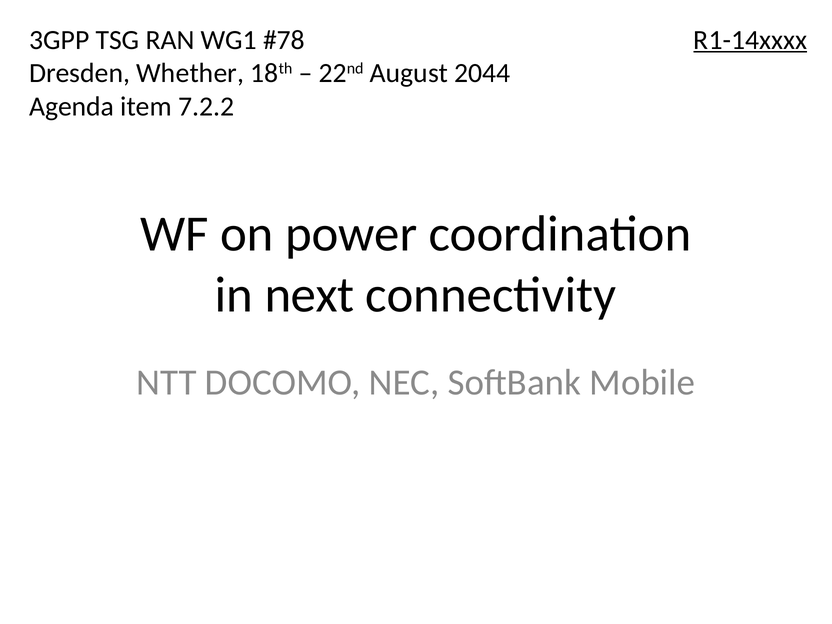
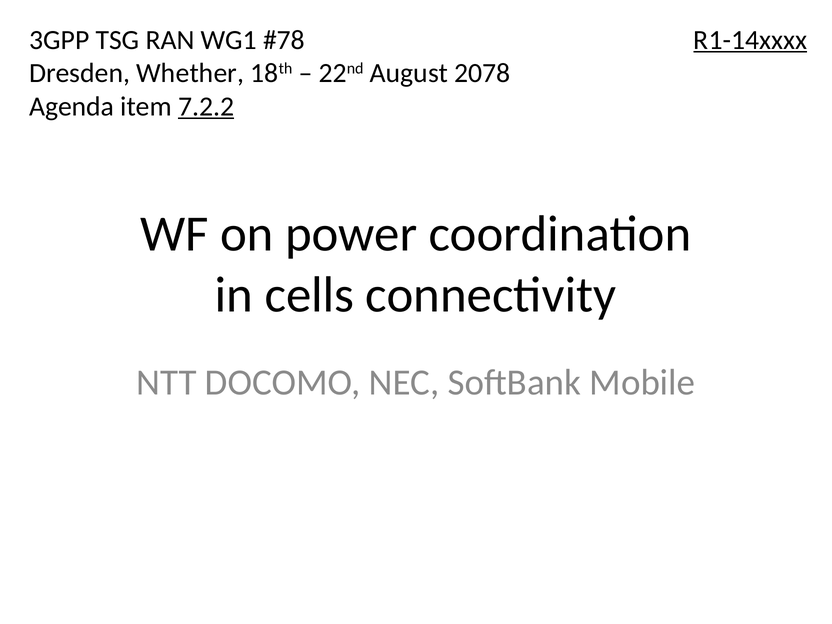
2044: 2044 -> 2078
7.2.2 underline: none -> present
next: next -> cells
